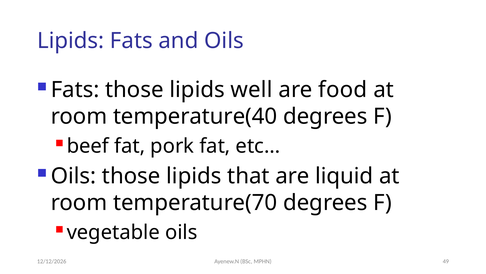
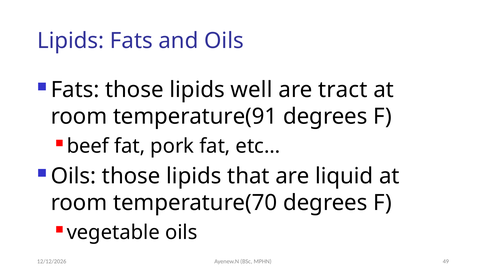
food: food -> tract
temperature(40: temperature(40 -> temperature(91
